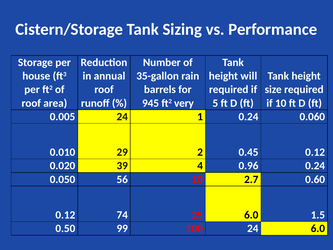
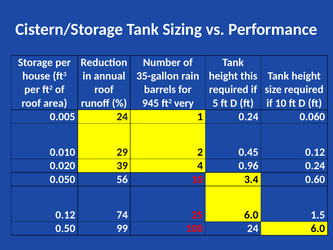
will: will -> this
2.7: 2.7 -> 3.4
